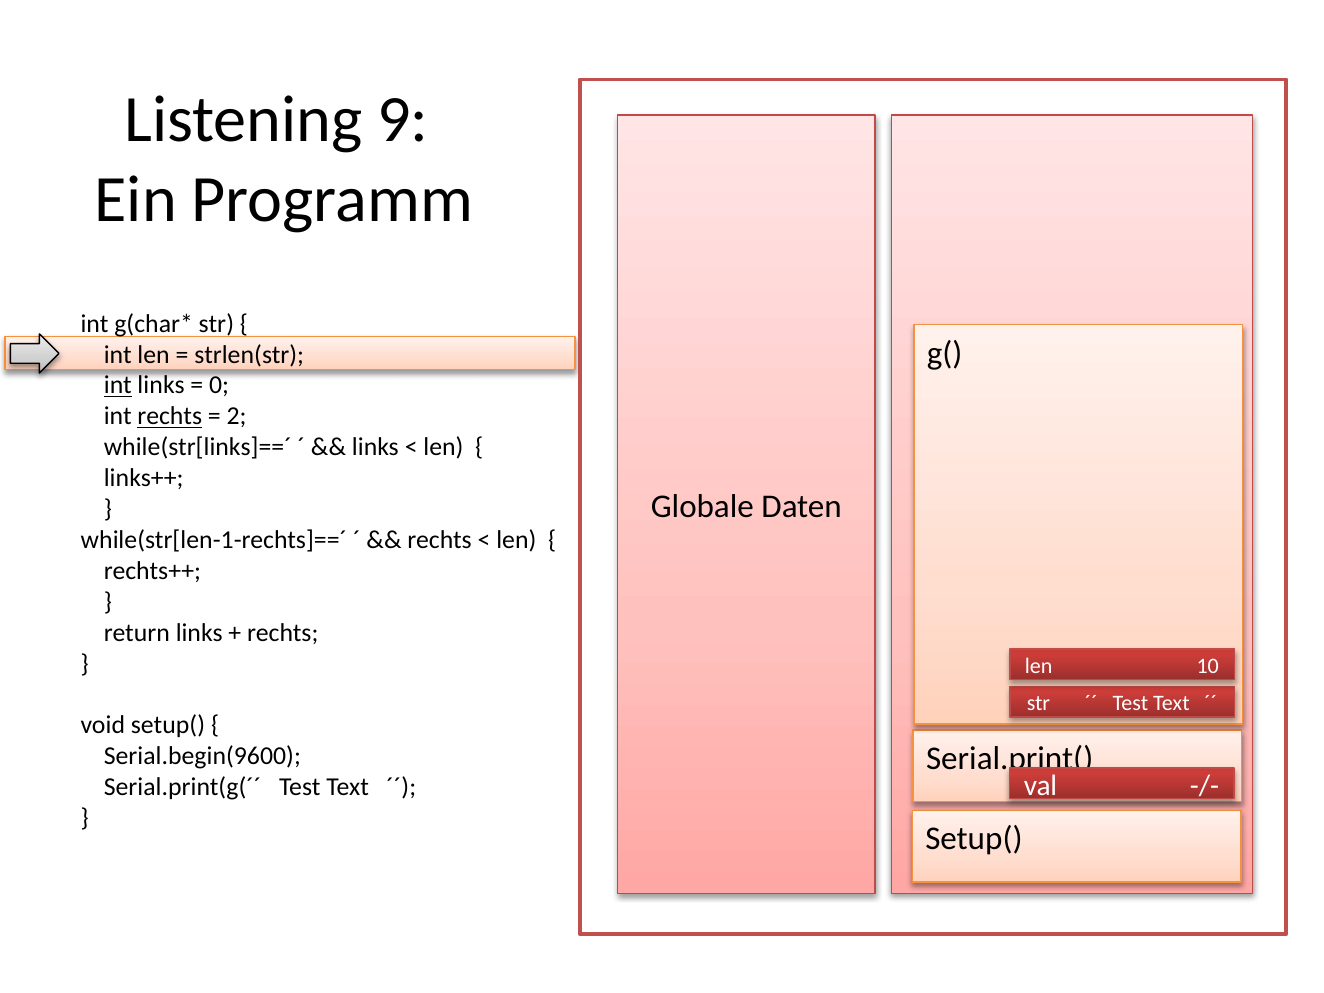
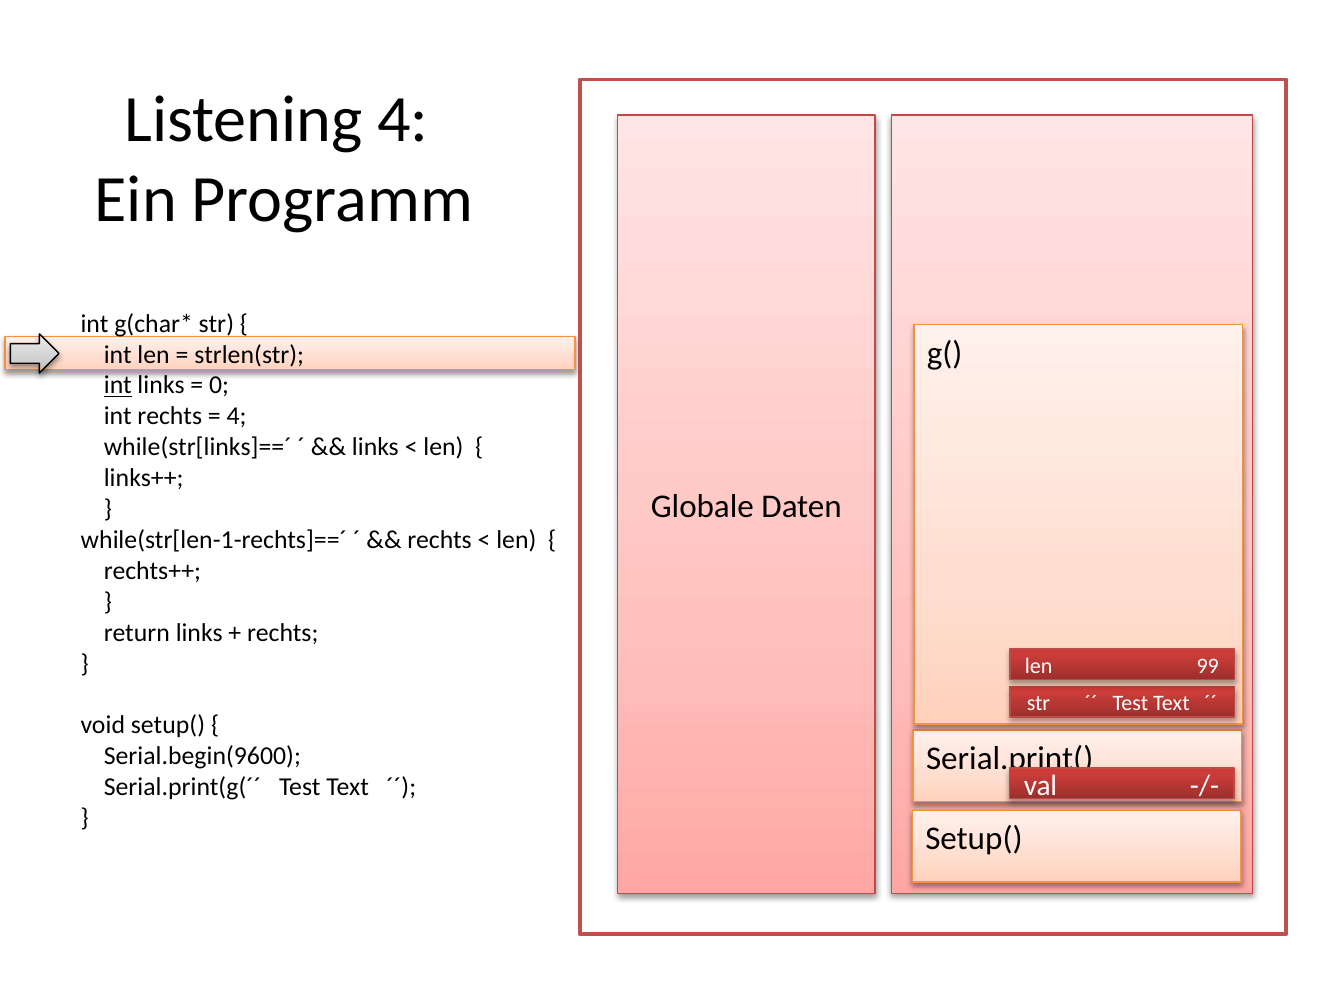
Listening 9: 9 -> 4
rechts at (170, 416) underline: present -> none
2 at (237, 416): 2 -> 4
10: 10 -> 99
